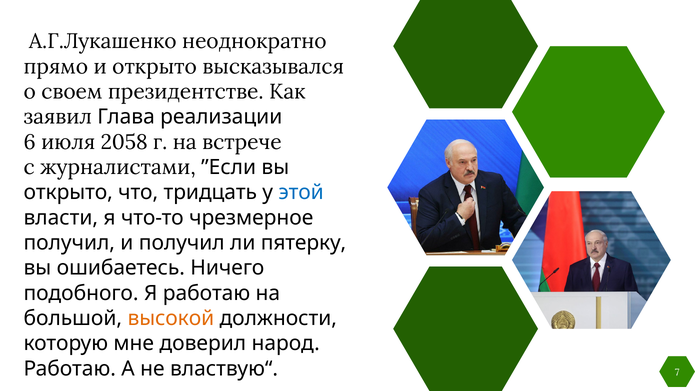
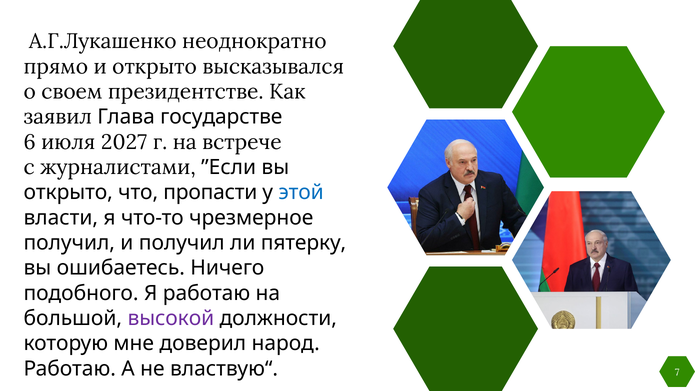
реализации: реализации -> государстве
2058: 2058 -> 2027
тридцать: тридцать -> пропасти
высокой colour: orange -> purple
